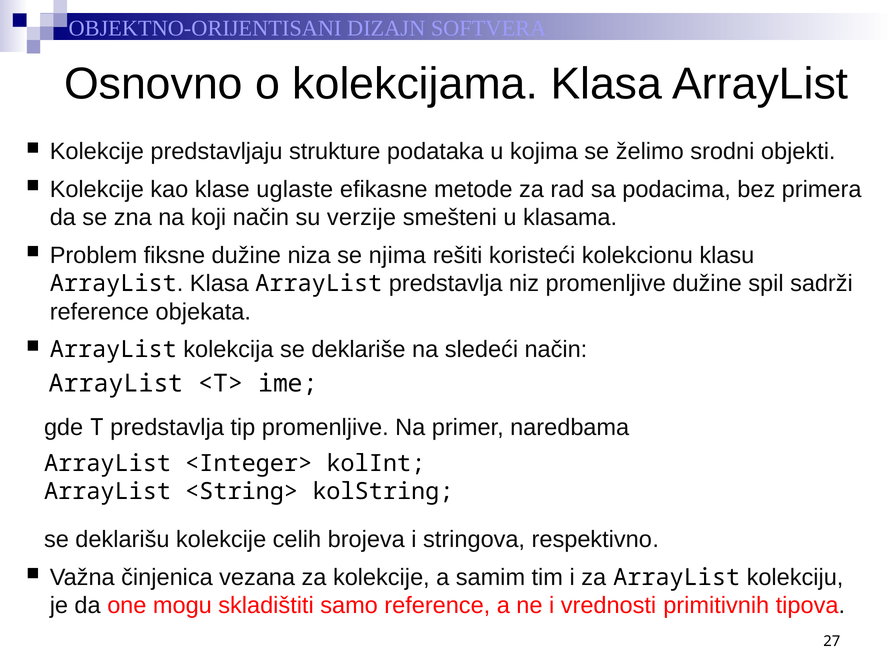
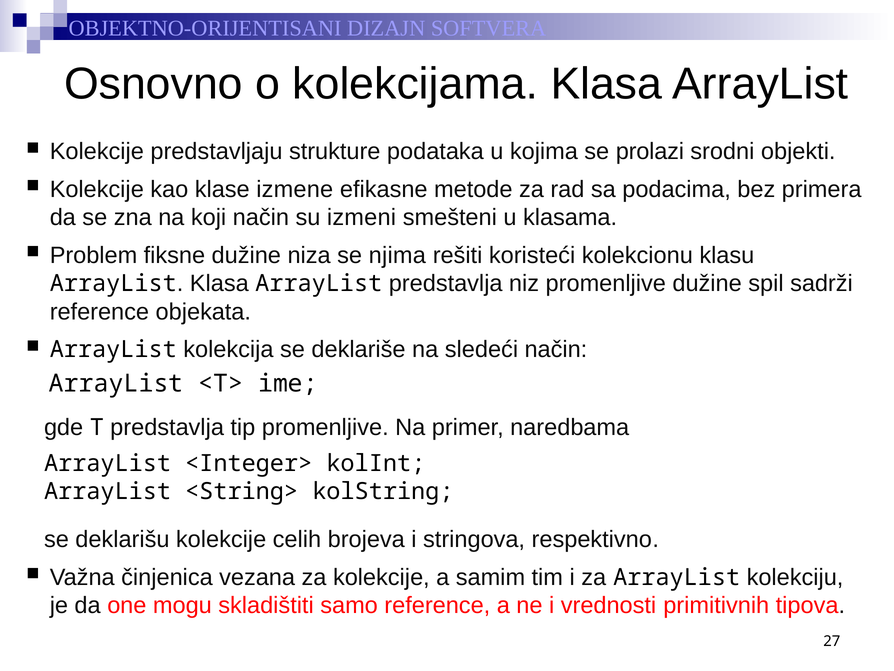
želimo: želimo -> prolazi
uglaste: uglaste -> izmene
verzije: verzije -> izmeni
